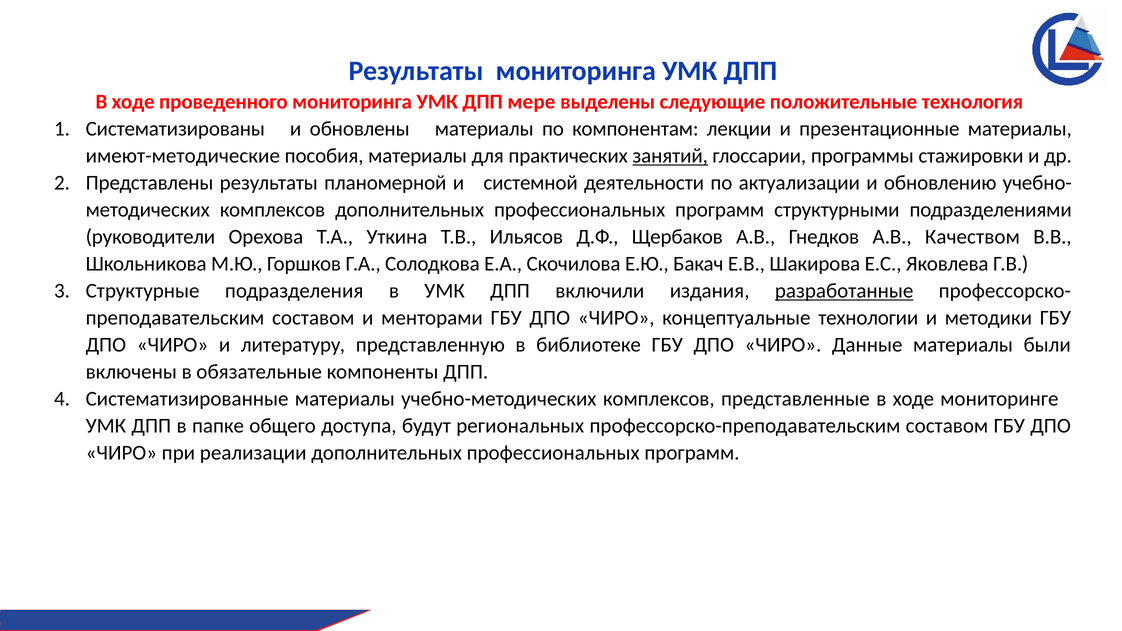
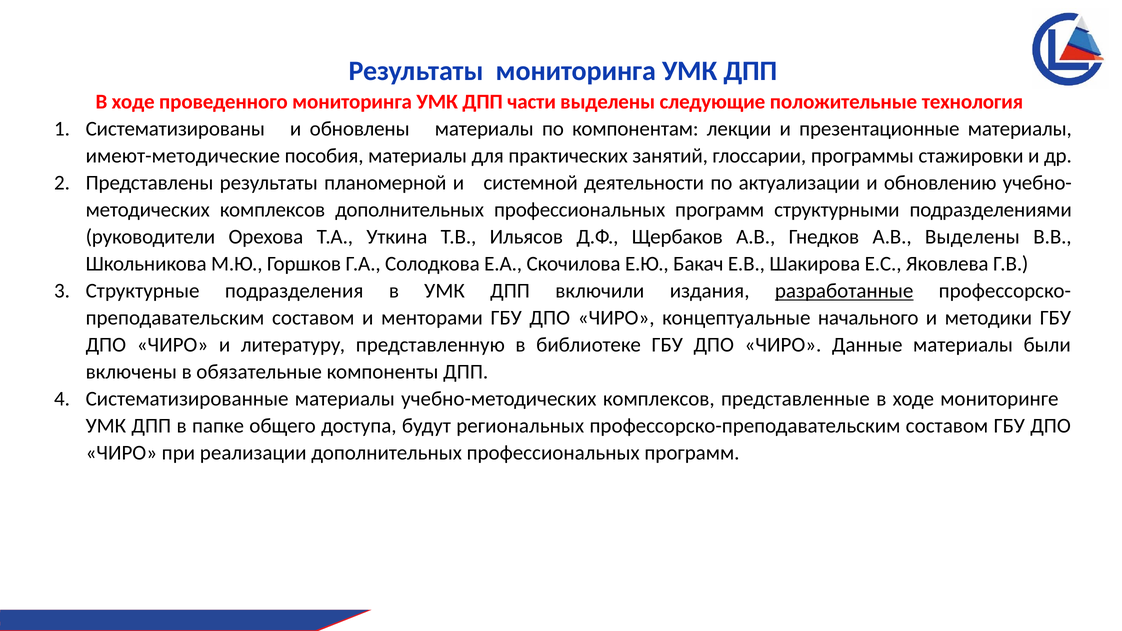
мере: мере -> части
занятий underline: present -> none
А.В Качеством: Качеством -> Выделены
технологии: технологии -> начального
